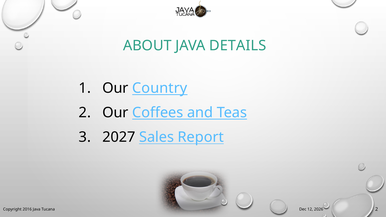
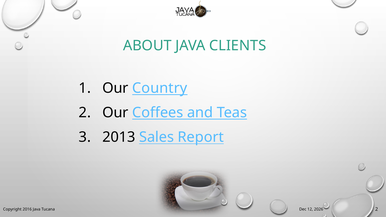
DETAILS: DETAILS -> CLIENTS
2027: 2027 -> 2013
